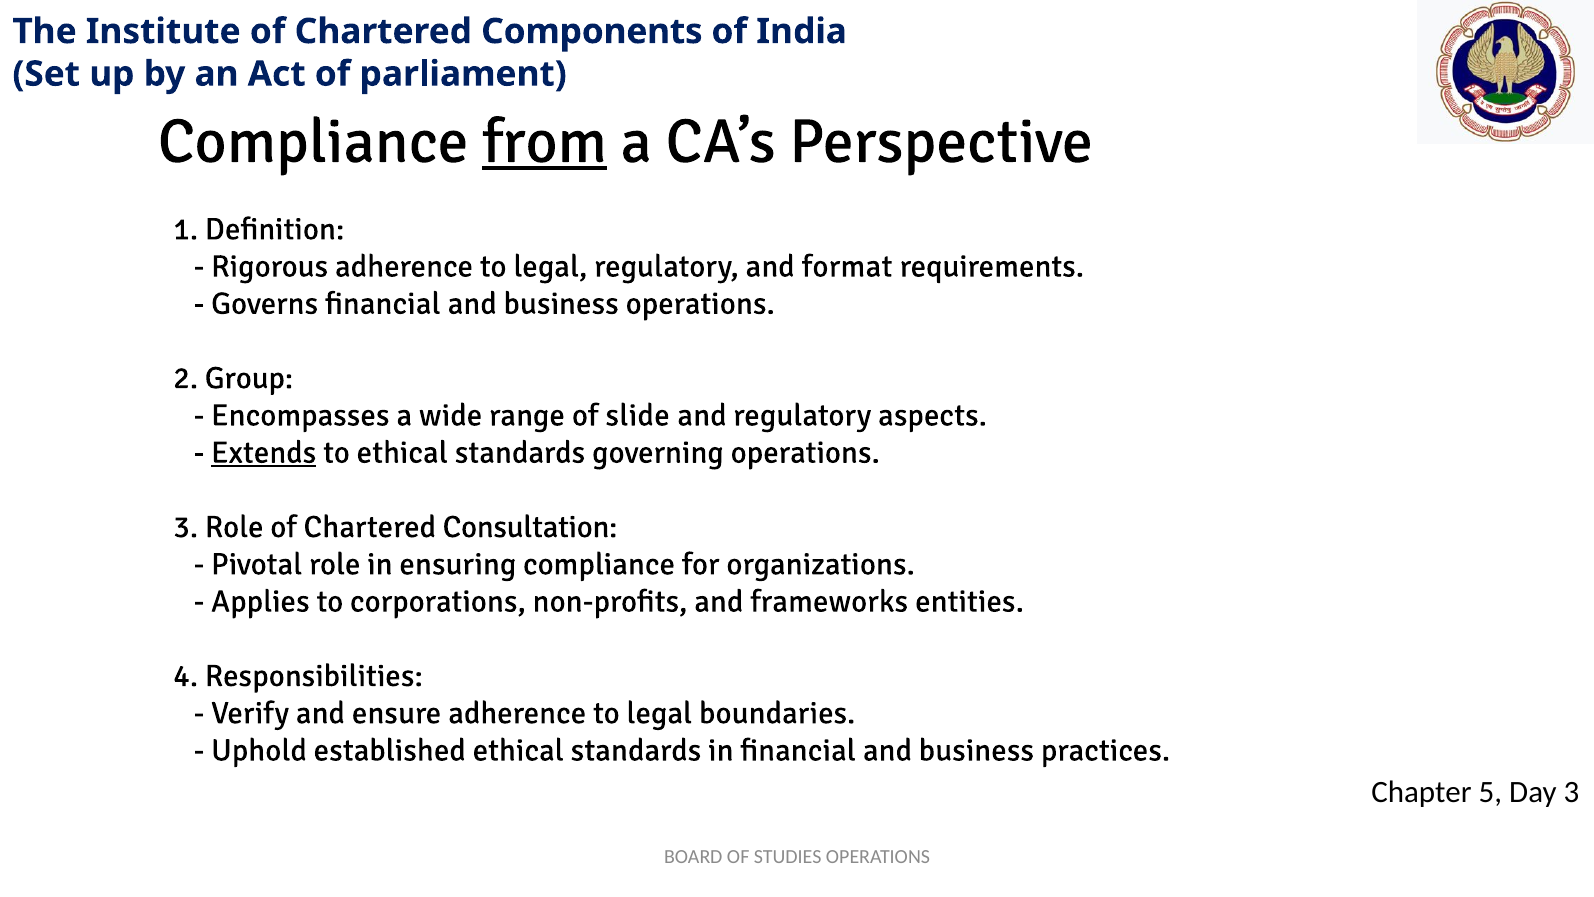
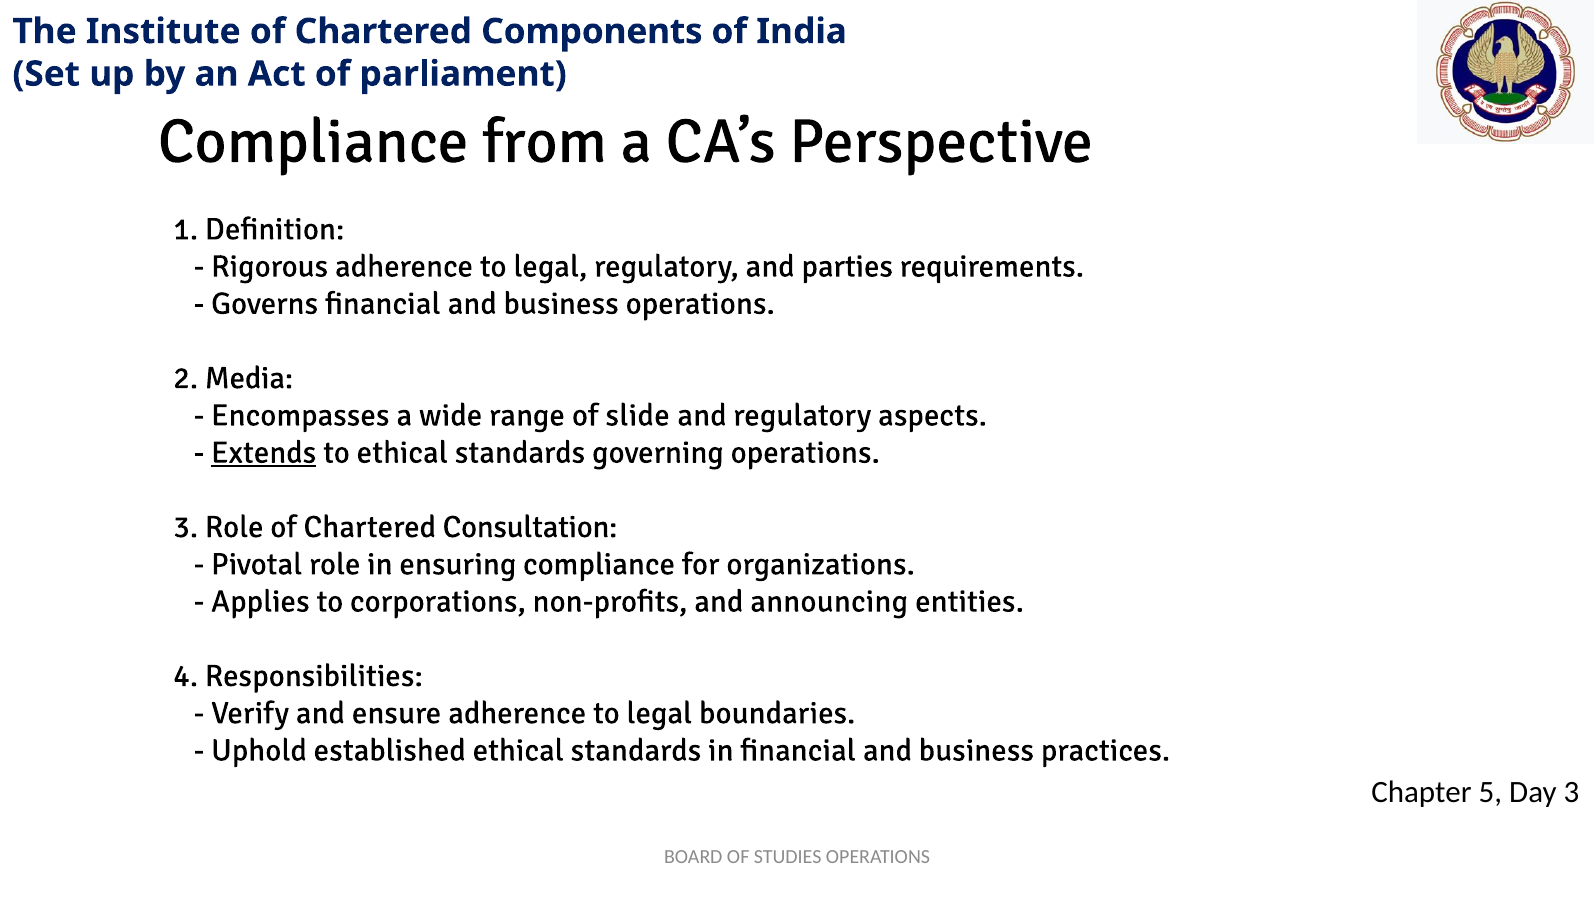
from underline: present -> none
format: format -> parties
Group: Group -> Media
frameworks: frameworks -> announcing
